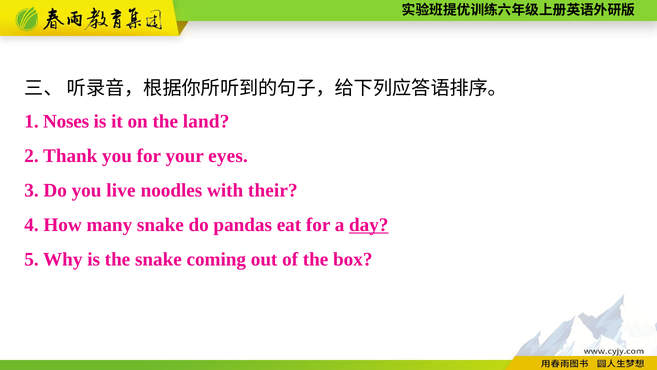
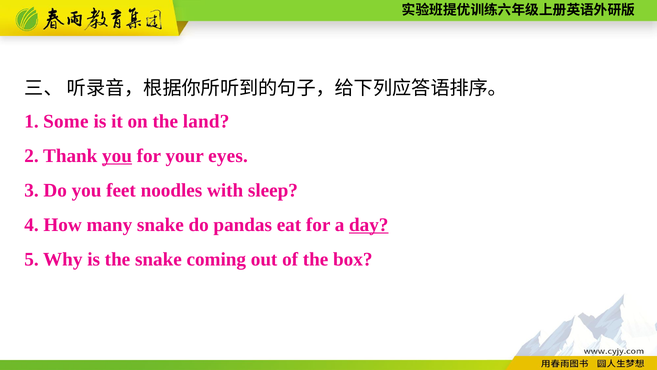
Noses: Noses -> Some
you at (117, 156) underline: none -> present
live: live -> feet
their: their -> sleep
